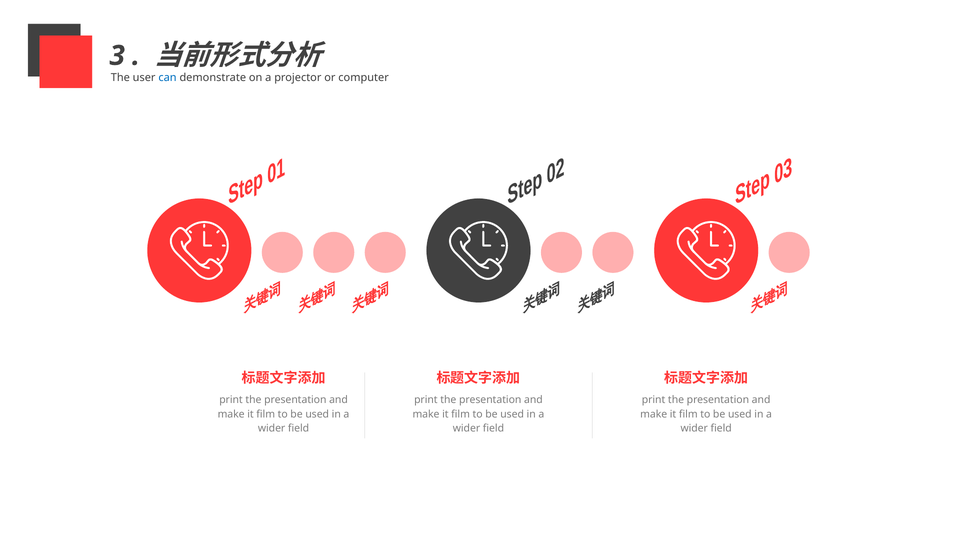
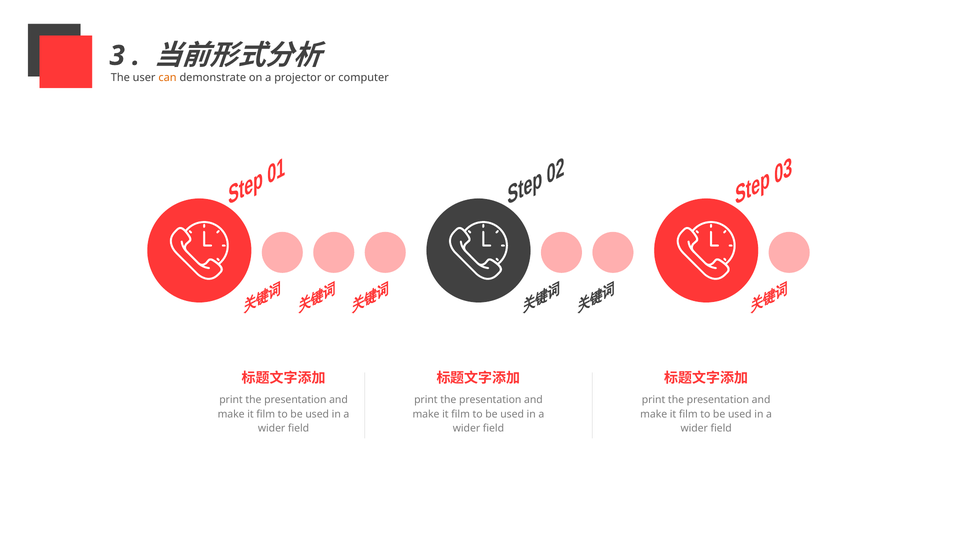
can colour: blue -> orange
